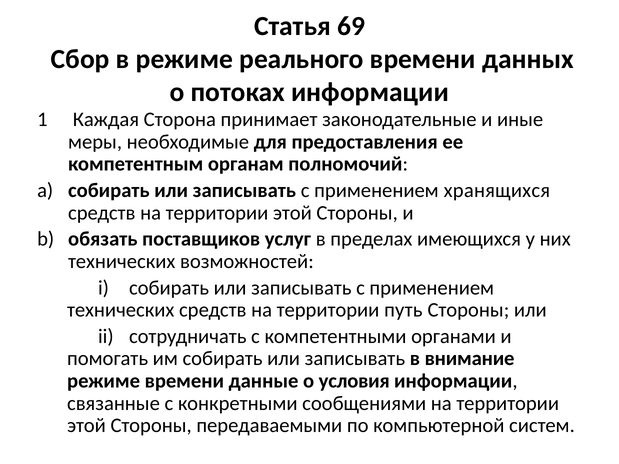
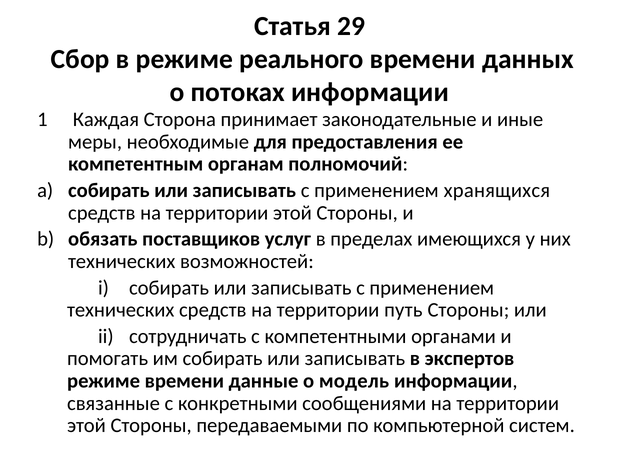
69: 69 -> 29
внимание: внимание -> экспертов
условия: условия -> модель
